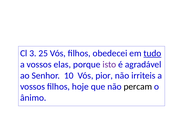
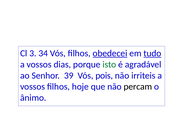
25: 25 -> 34
obedecei underline: none -> present
elas: elas -> dias
isto colour: purple -> green
10: 10 -> 39
pior: pior -> pois
